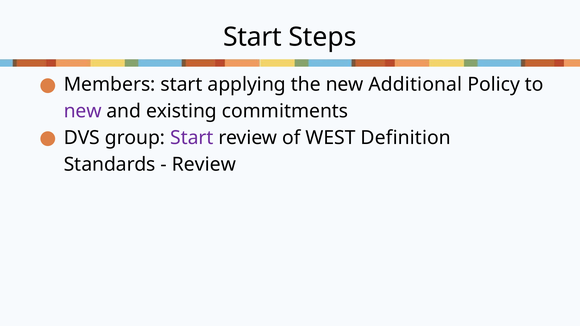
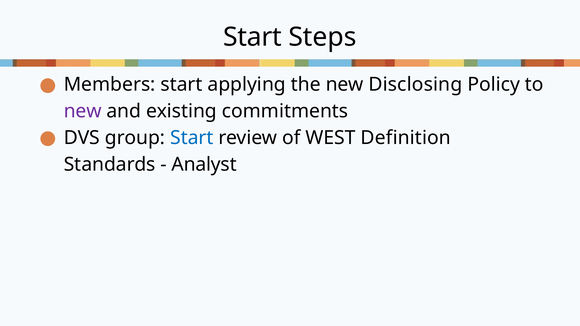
Additional: Additional -> Disclosing
Start at (192, 138) colour: purple -> blue
Review at (204, 165): Review -> Analyst
